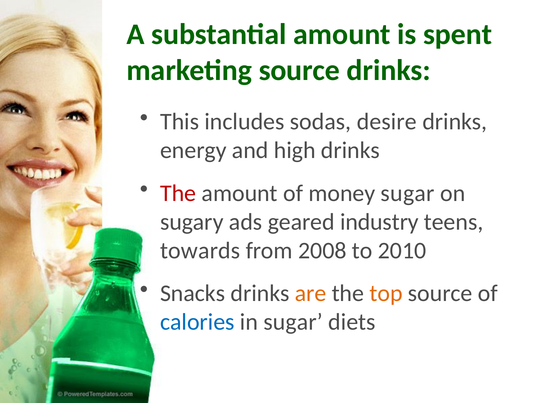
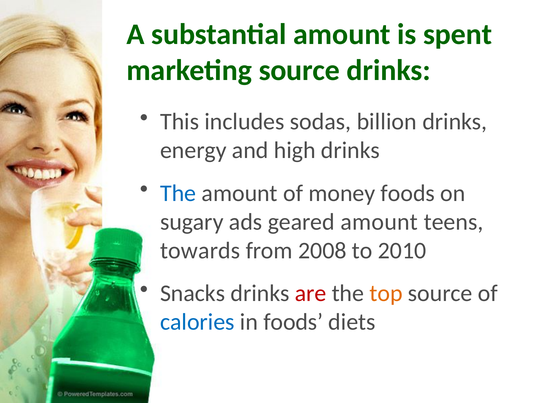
desire: desire -> billion
The at (178, 193) colour: red -> blue
money sugar: sugar -> foods
geared industry: industry -> amount
are colour: orange -> red
in sugar: sugar -> foods
